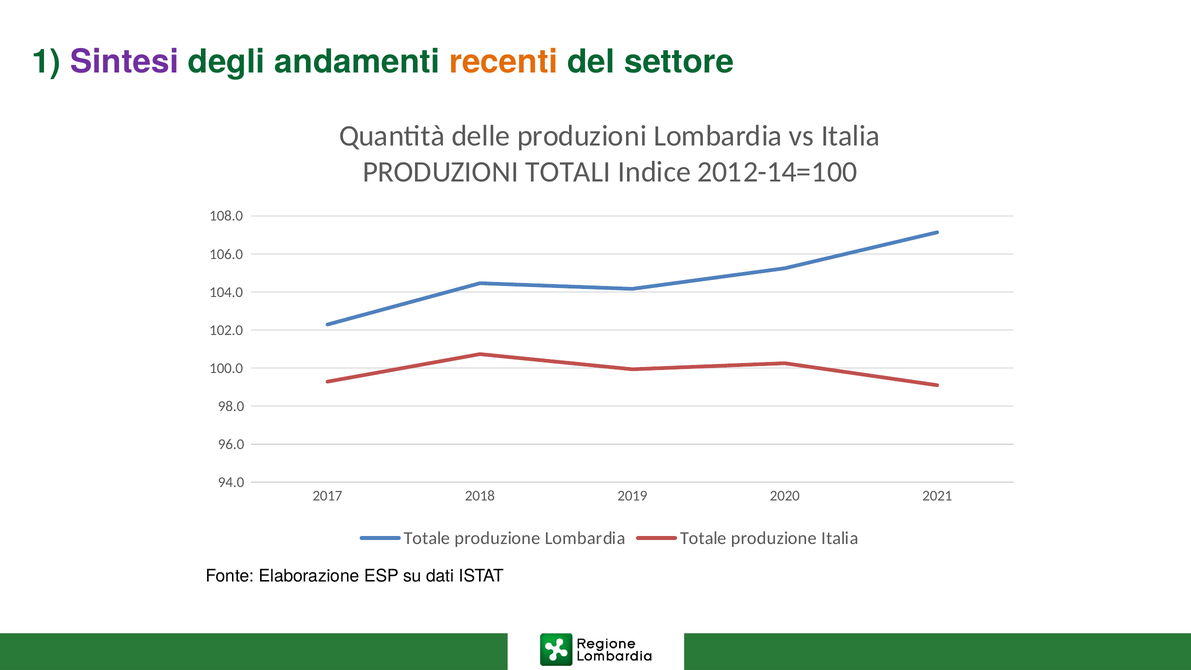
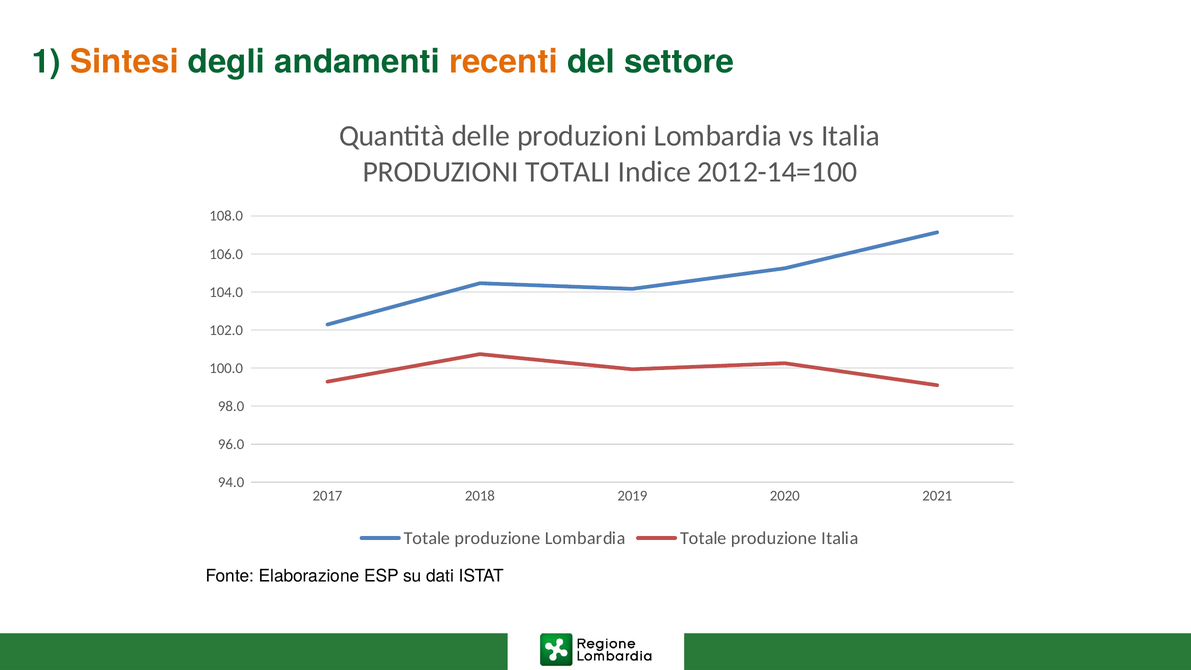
Sintesi colour: purple -> orange
